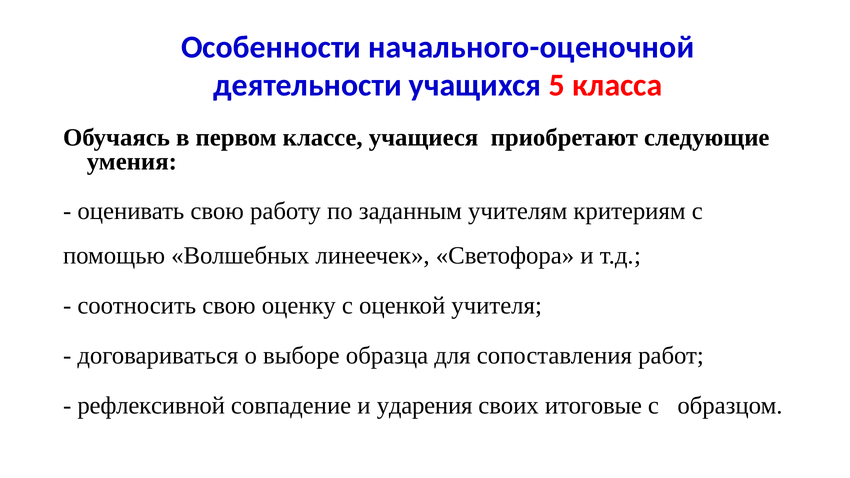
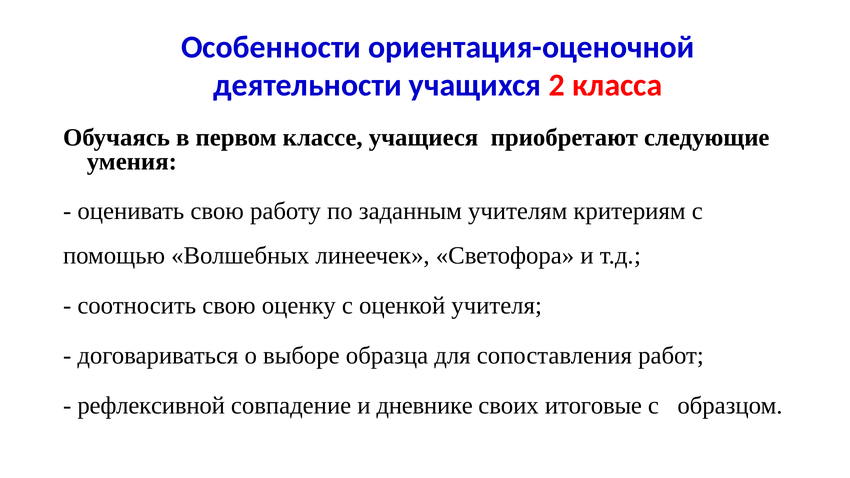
начального-оценочной: начального-оценочной -> ориентация-оценочной
5: 5 -> 2
ударения: ударения -> дневнике
